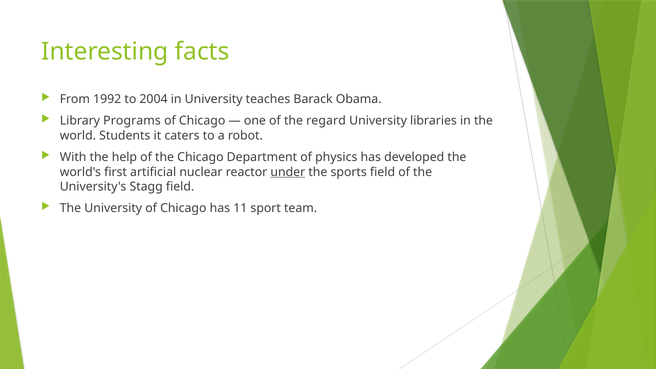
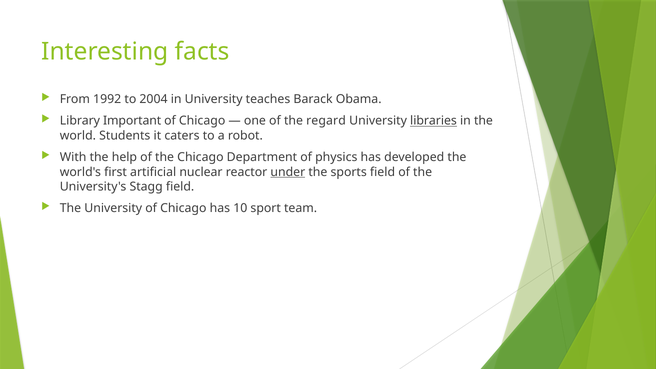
Programs: Programs -> Important
libraries underline: none -> present
11: 11 -> 10
